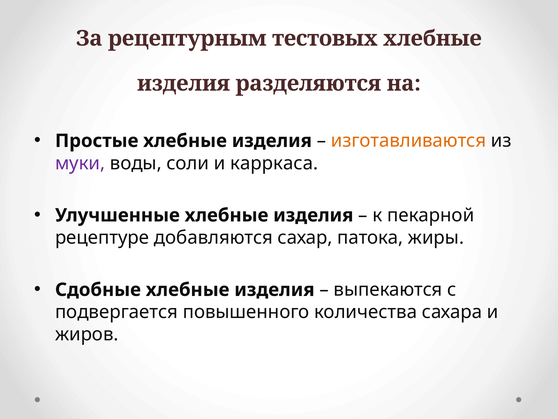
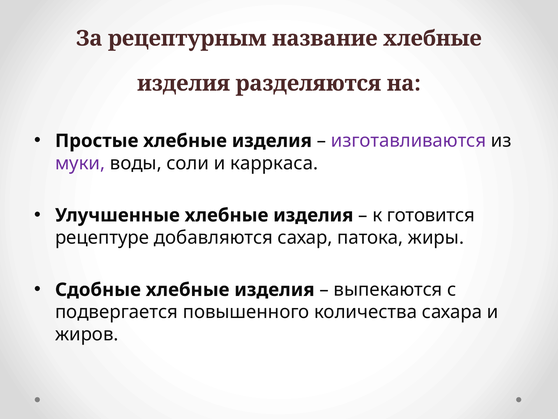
тестовых: тестовых -> название
изготавливаются colour: orange -> purple
пекарной: пекарной -> готовится
